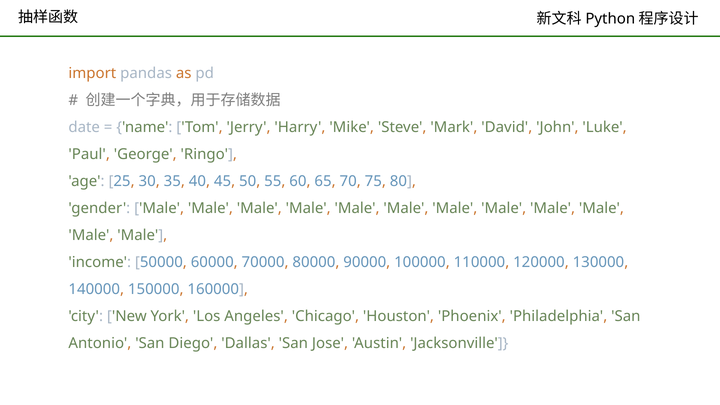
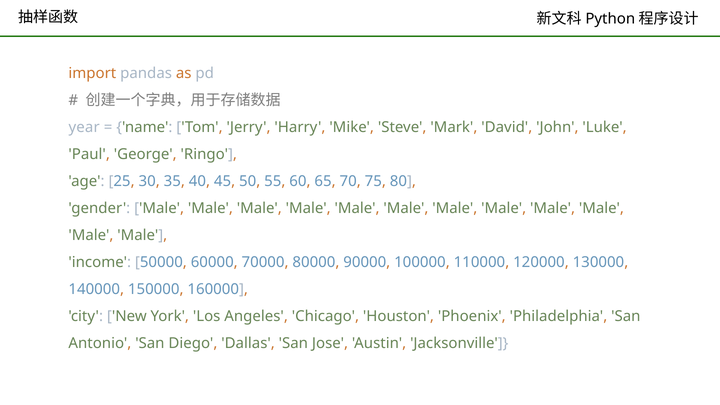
date: date -> year
